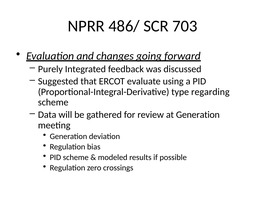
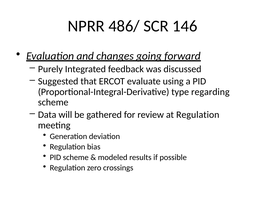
703: 703 -> 146
at Generation: Generation -> Regulation
